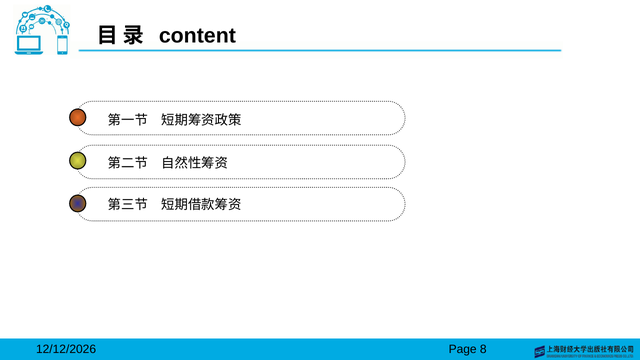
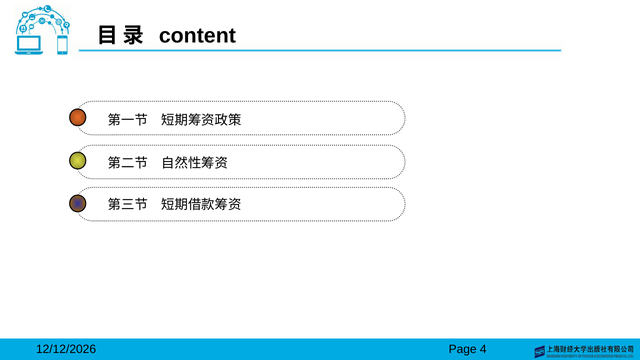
8: 8 -> 4
